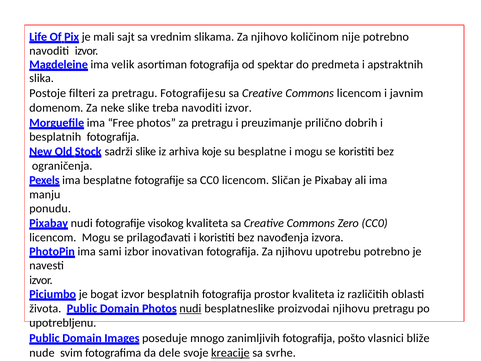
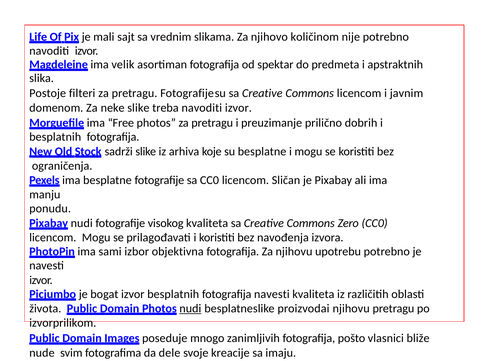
inovativan: inovativan -> objektivna
fotografija prostor: prostor -> navesti
upotrebljenu: upotrebljenu -> izvorprilikom
kreacije underline: present -> none
svrhe: svrhe -> imaju
